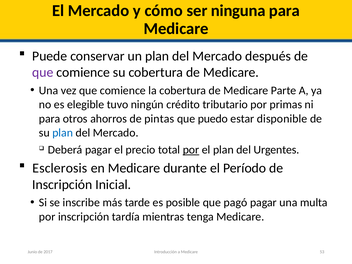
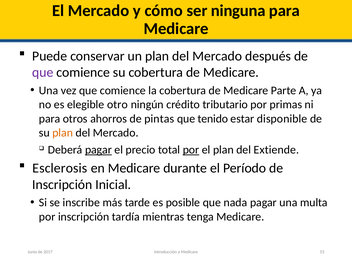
tuvo: tuvo -> otro
puedo: puedo -> tenido
plan at (63, 133) colour: blue -> orange
pagar at (98, 150) underline: none -> present
Urgentes: Urgentes -> Extiende
pagó: pagó -> nada
